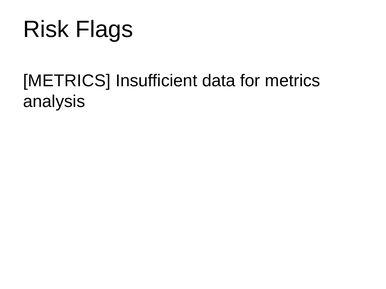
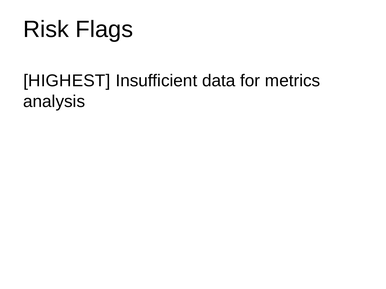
METRICS at (67, 81): METRICS -> HIGHEST
